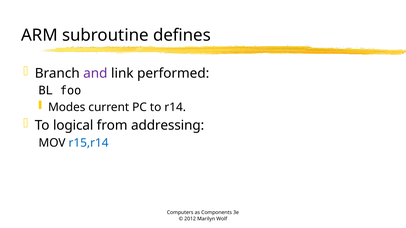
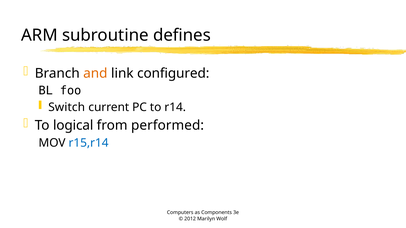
and colour: purple -> orange
performed: performed -> configured
Modes: Modes -> Switch
addressing: addressing -> performed
